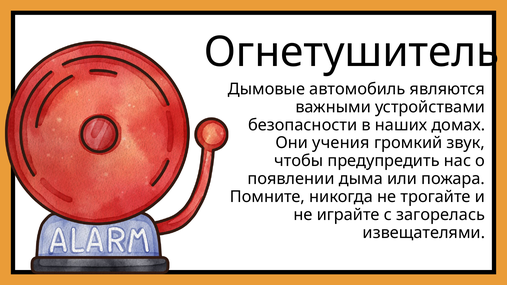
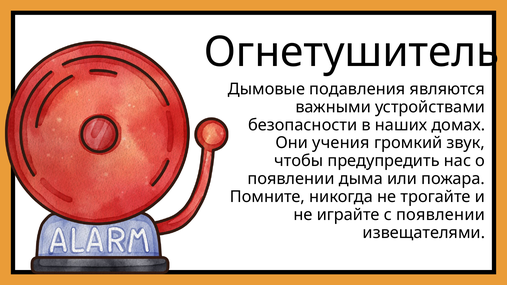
автомобиль: автомобиль -> подавления
с загорелась: загорелась -> появлении
